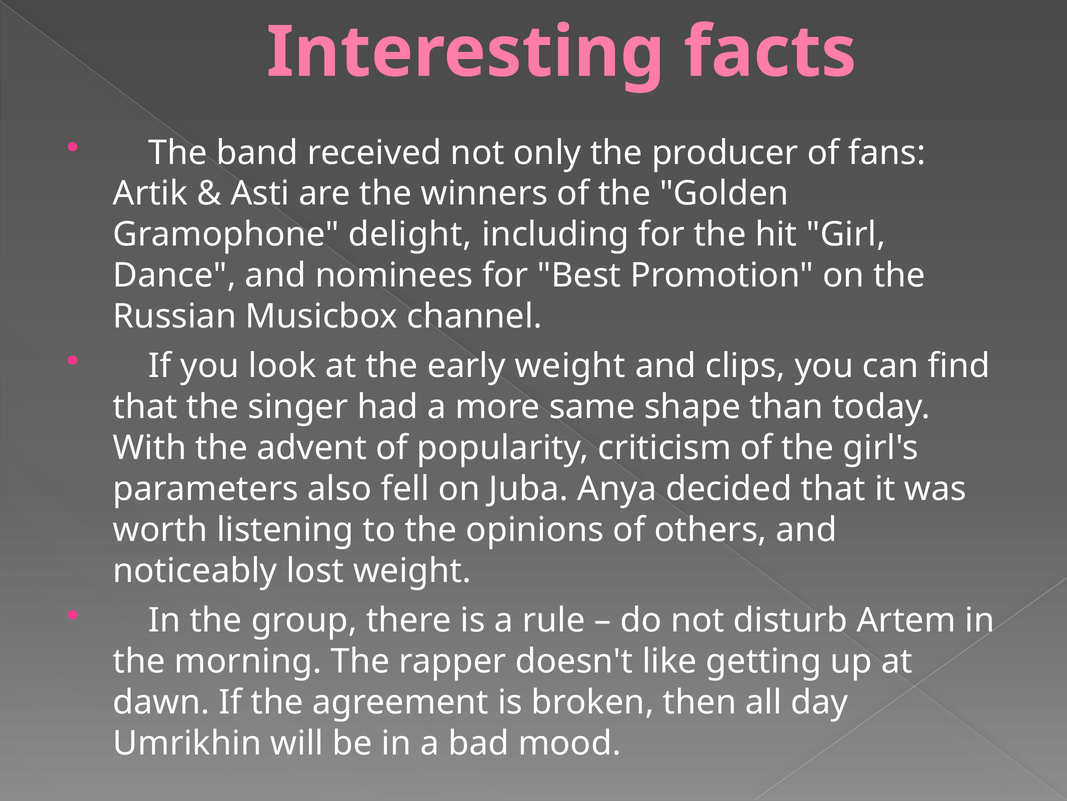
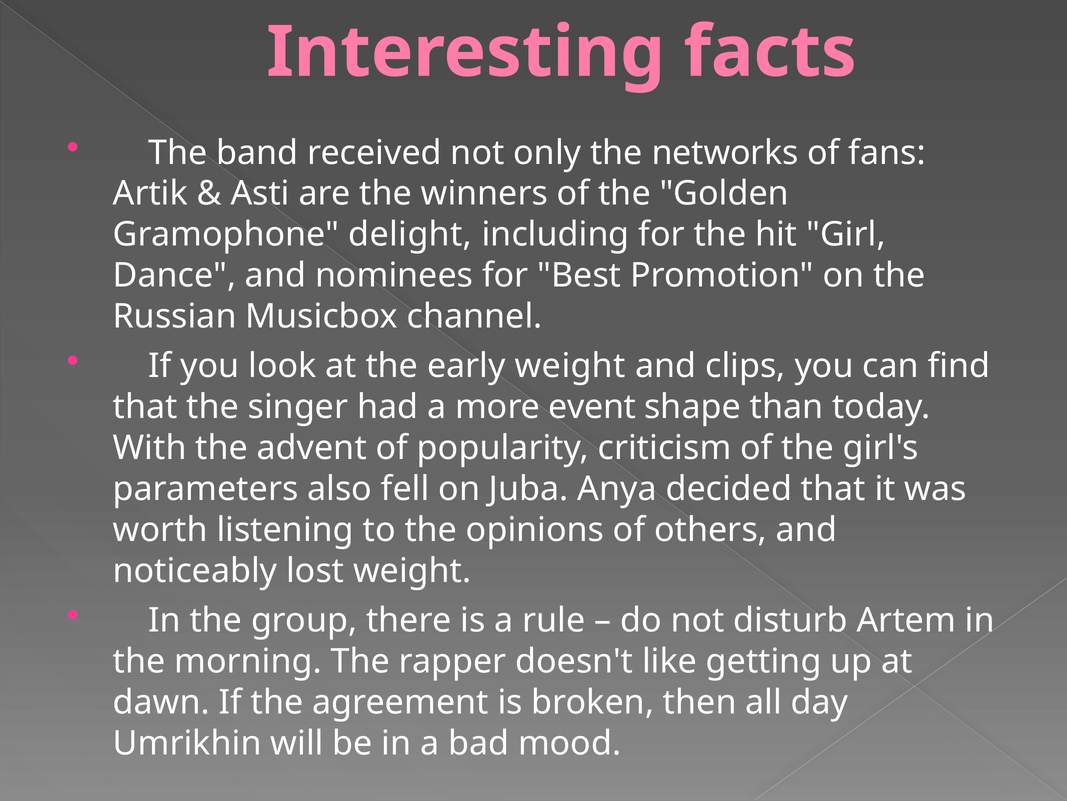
producer: producer -> networks
same: same -> event
